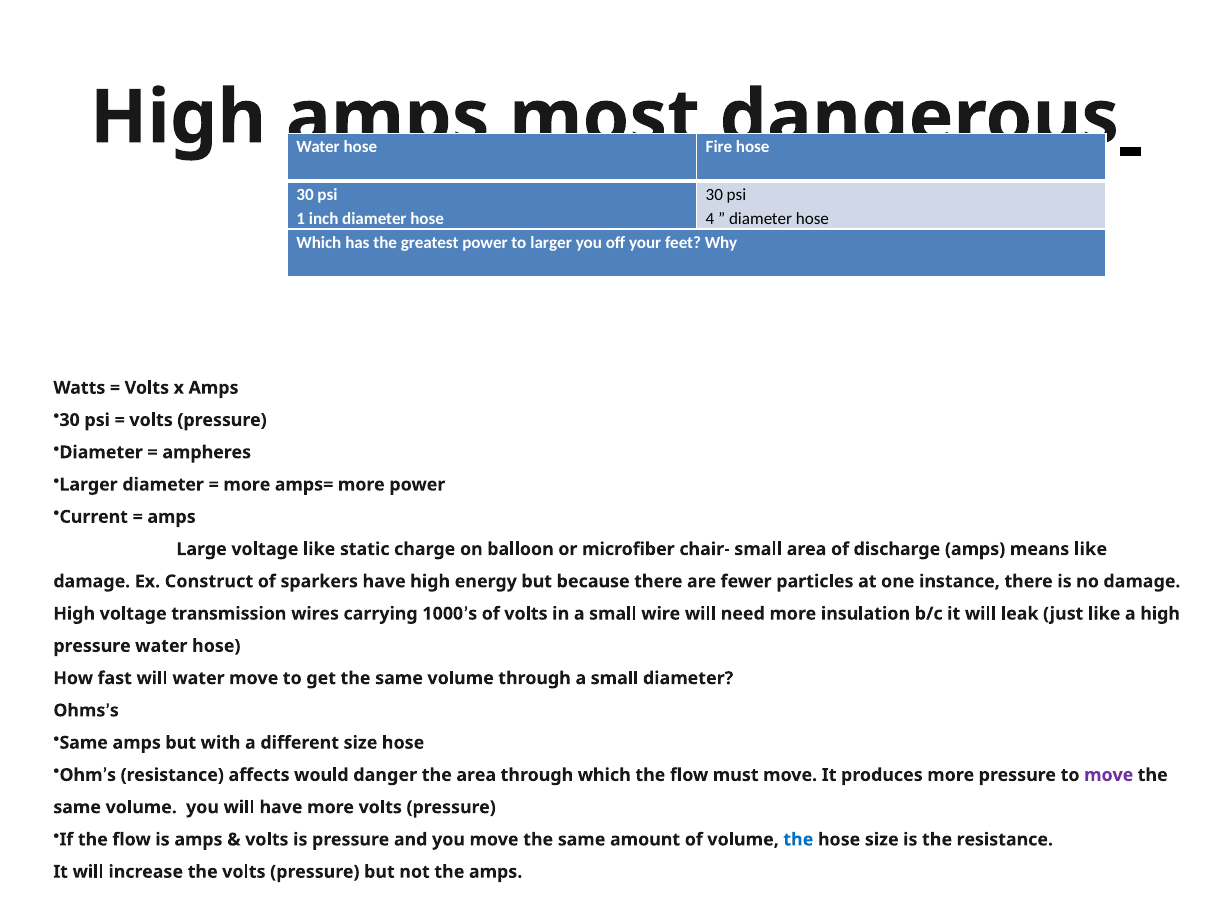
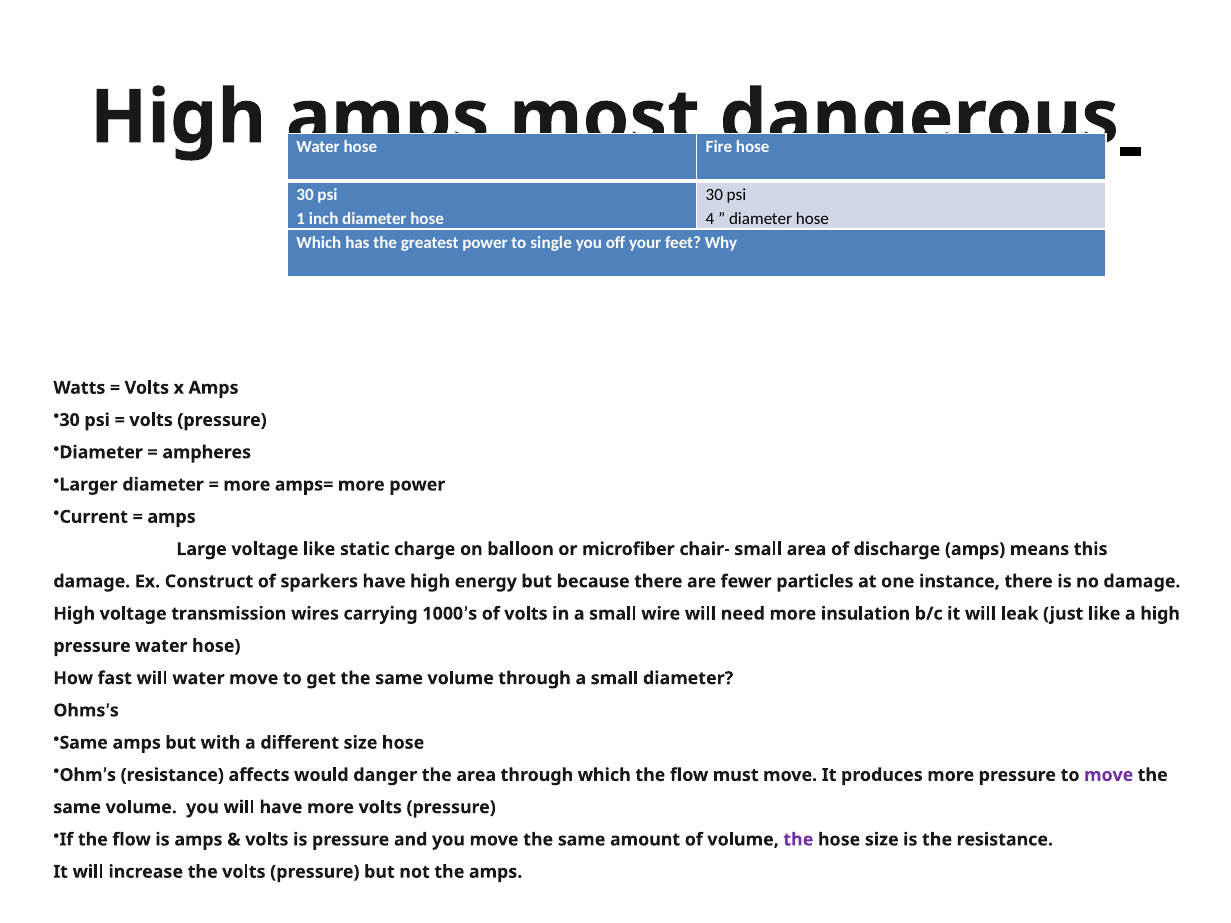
to larger: larger -> single
means like: like -> this
the at (798, 840) colour: blue -> purple
